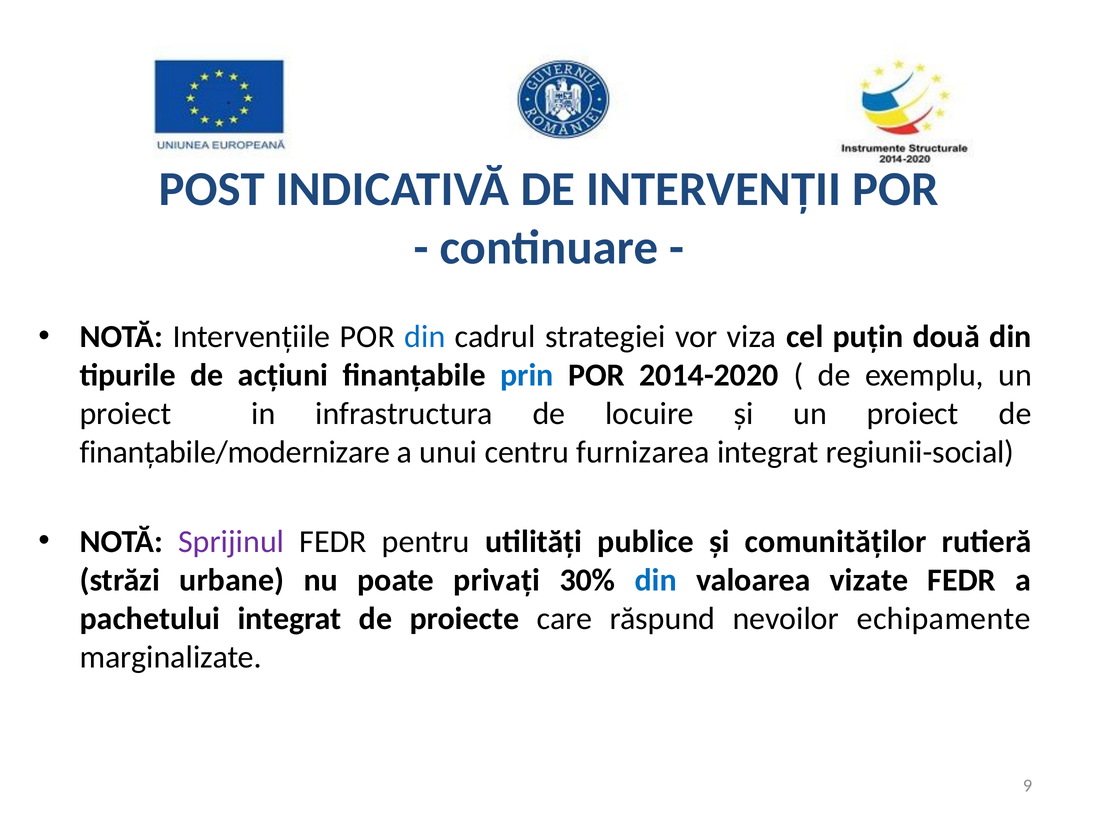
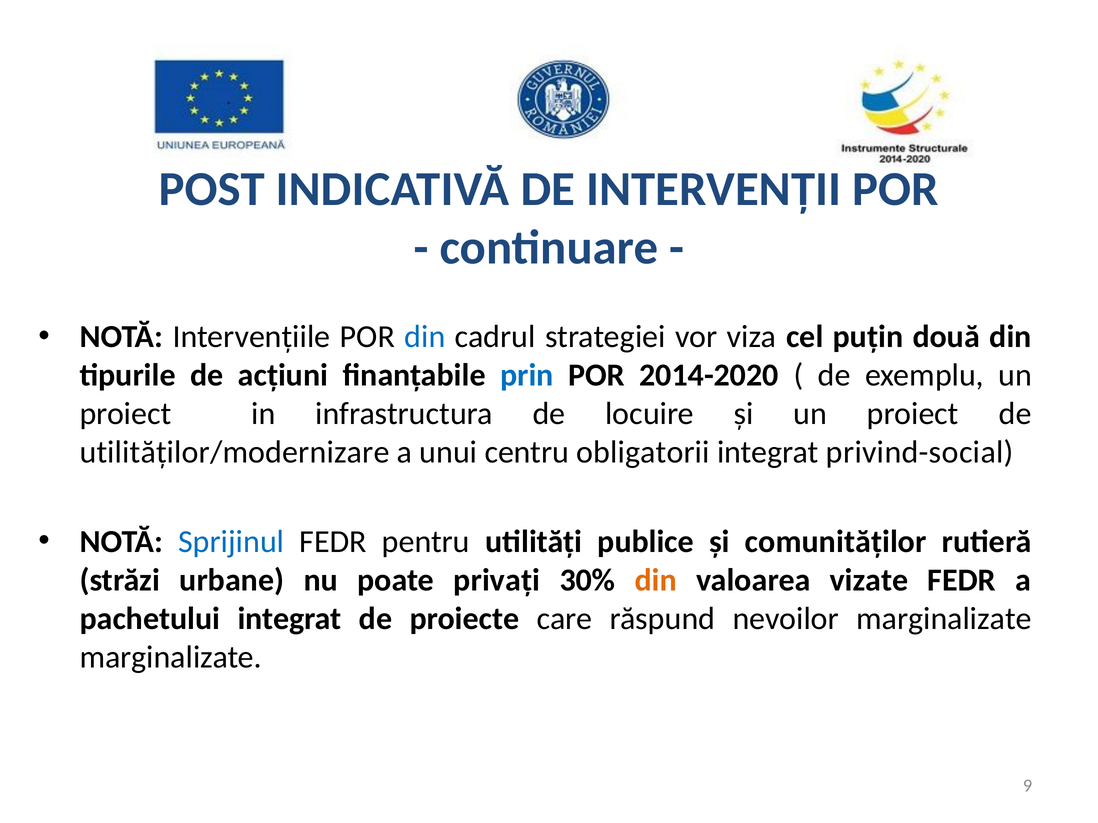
finanțabile/modernizare: finanțabile/modernizare -> utilităților/modernizare
furnizarea: furnizarea -> obligatorii
regiunii-social: regiunii-social -> privind-social
Sprijinul colour: purple -> blue
din at (656, 580) colour: blue -> orange
nevoilor echipamente: echipamente -> marginalizate
